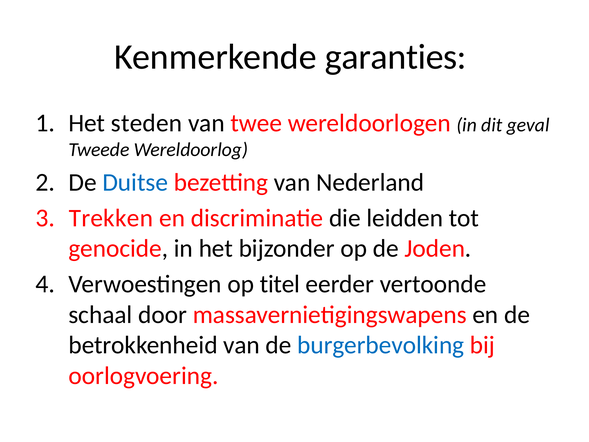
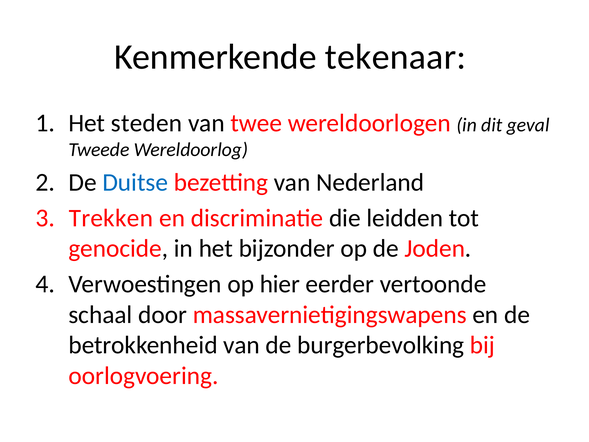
garanties: garanties -> tekenaar
titel: titel -> hier
burgerbevolking colour: blue -> black
